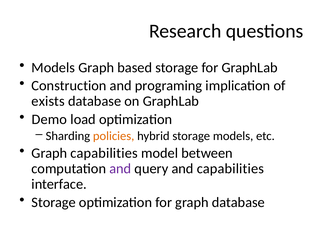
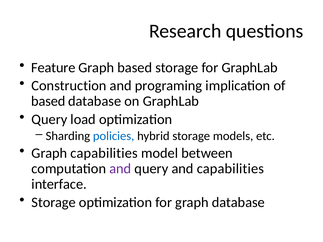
Models at (53, 68): Models -> Feature
exists at (48, 101): exists -> based
Demo at (49, 119): Demo -> Query
policies colour: orange -> blue
